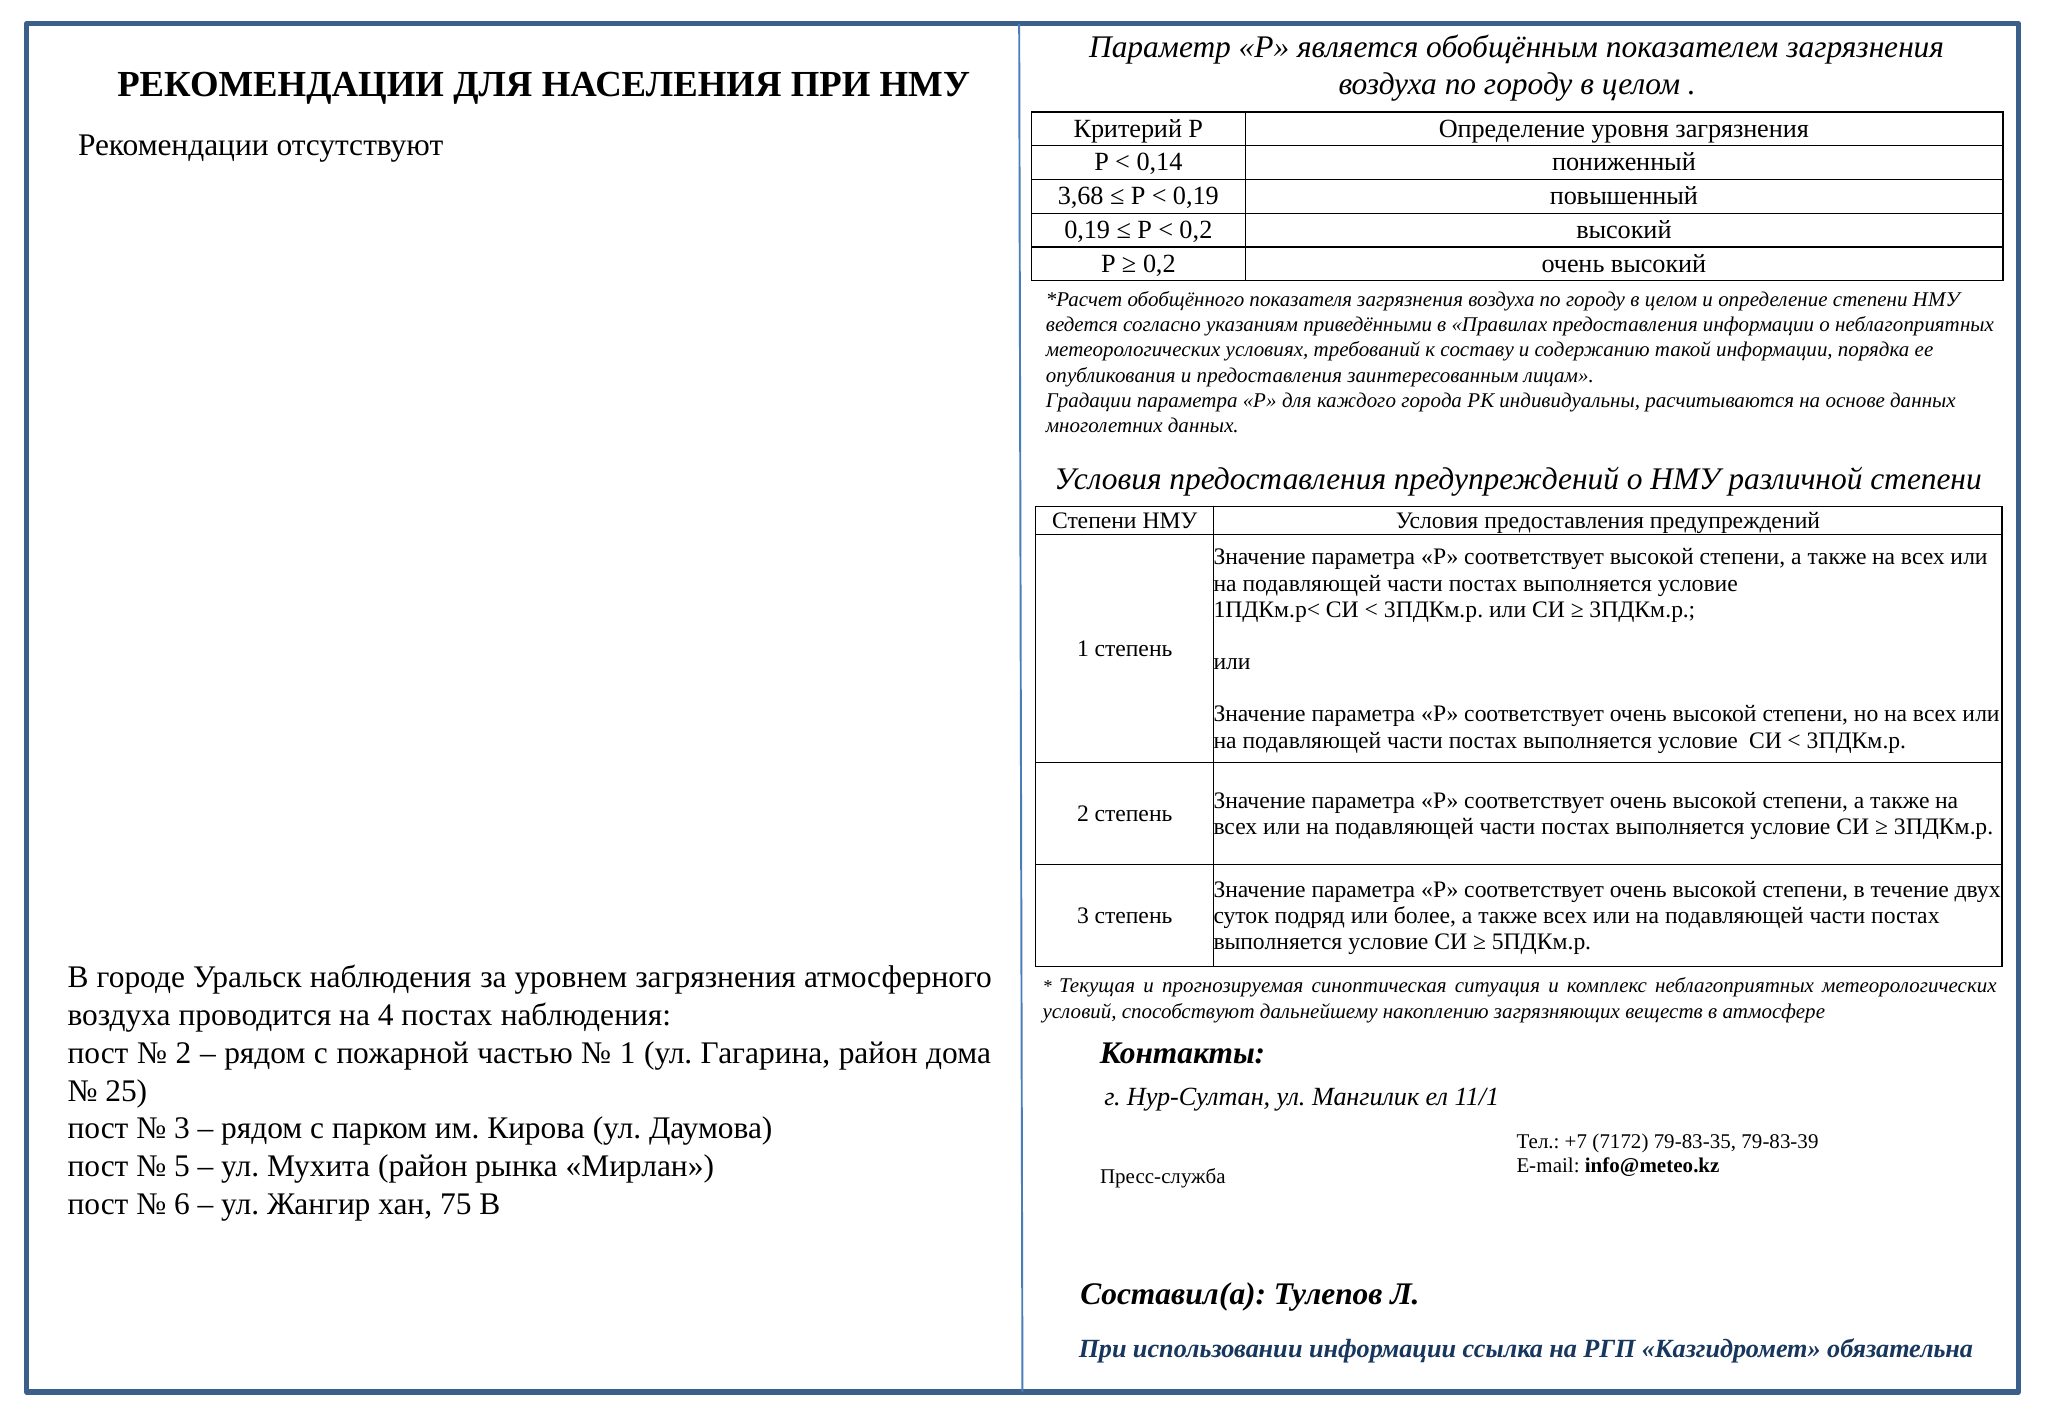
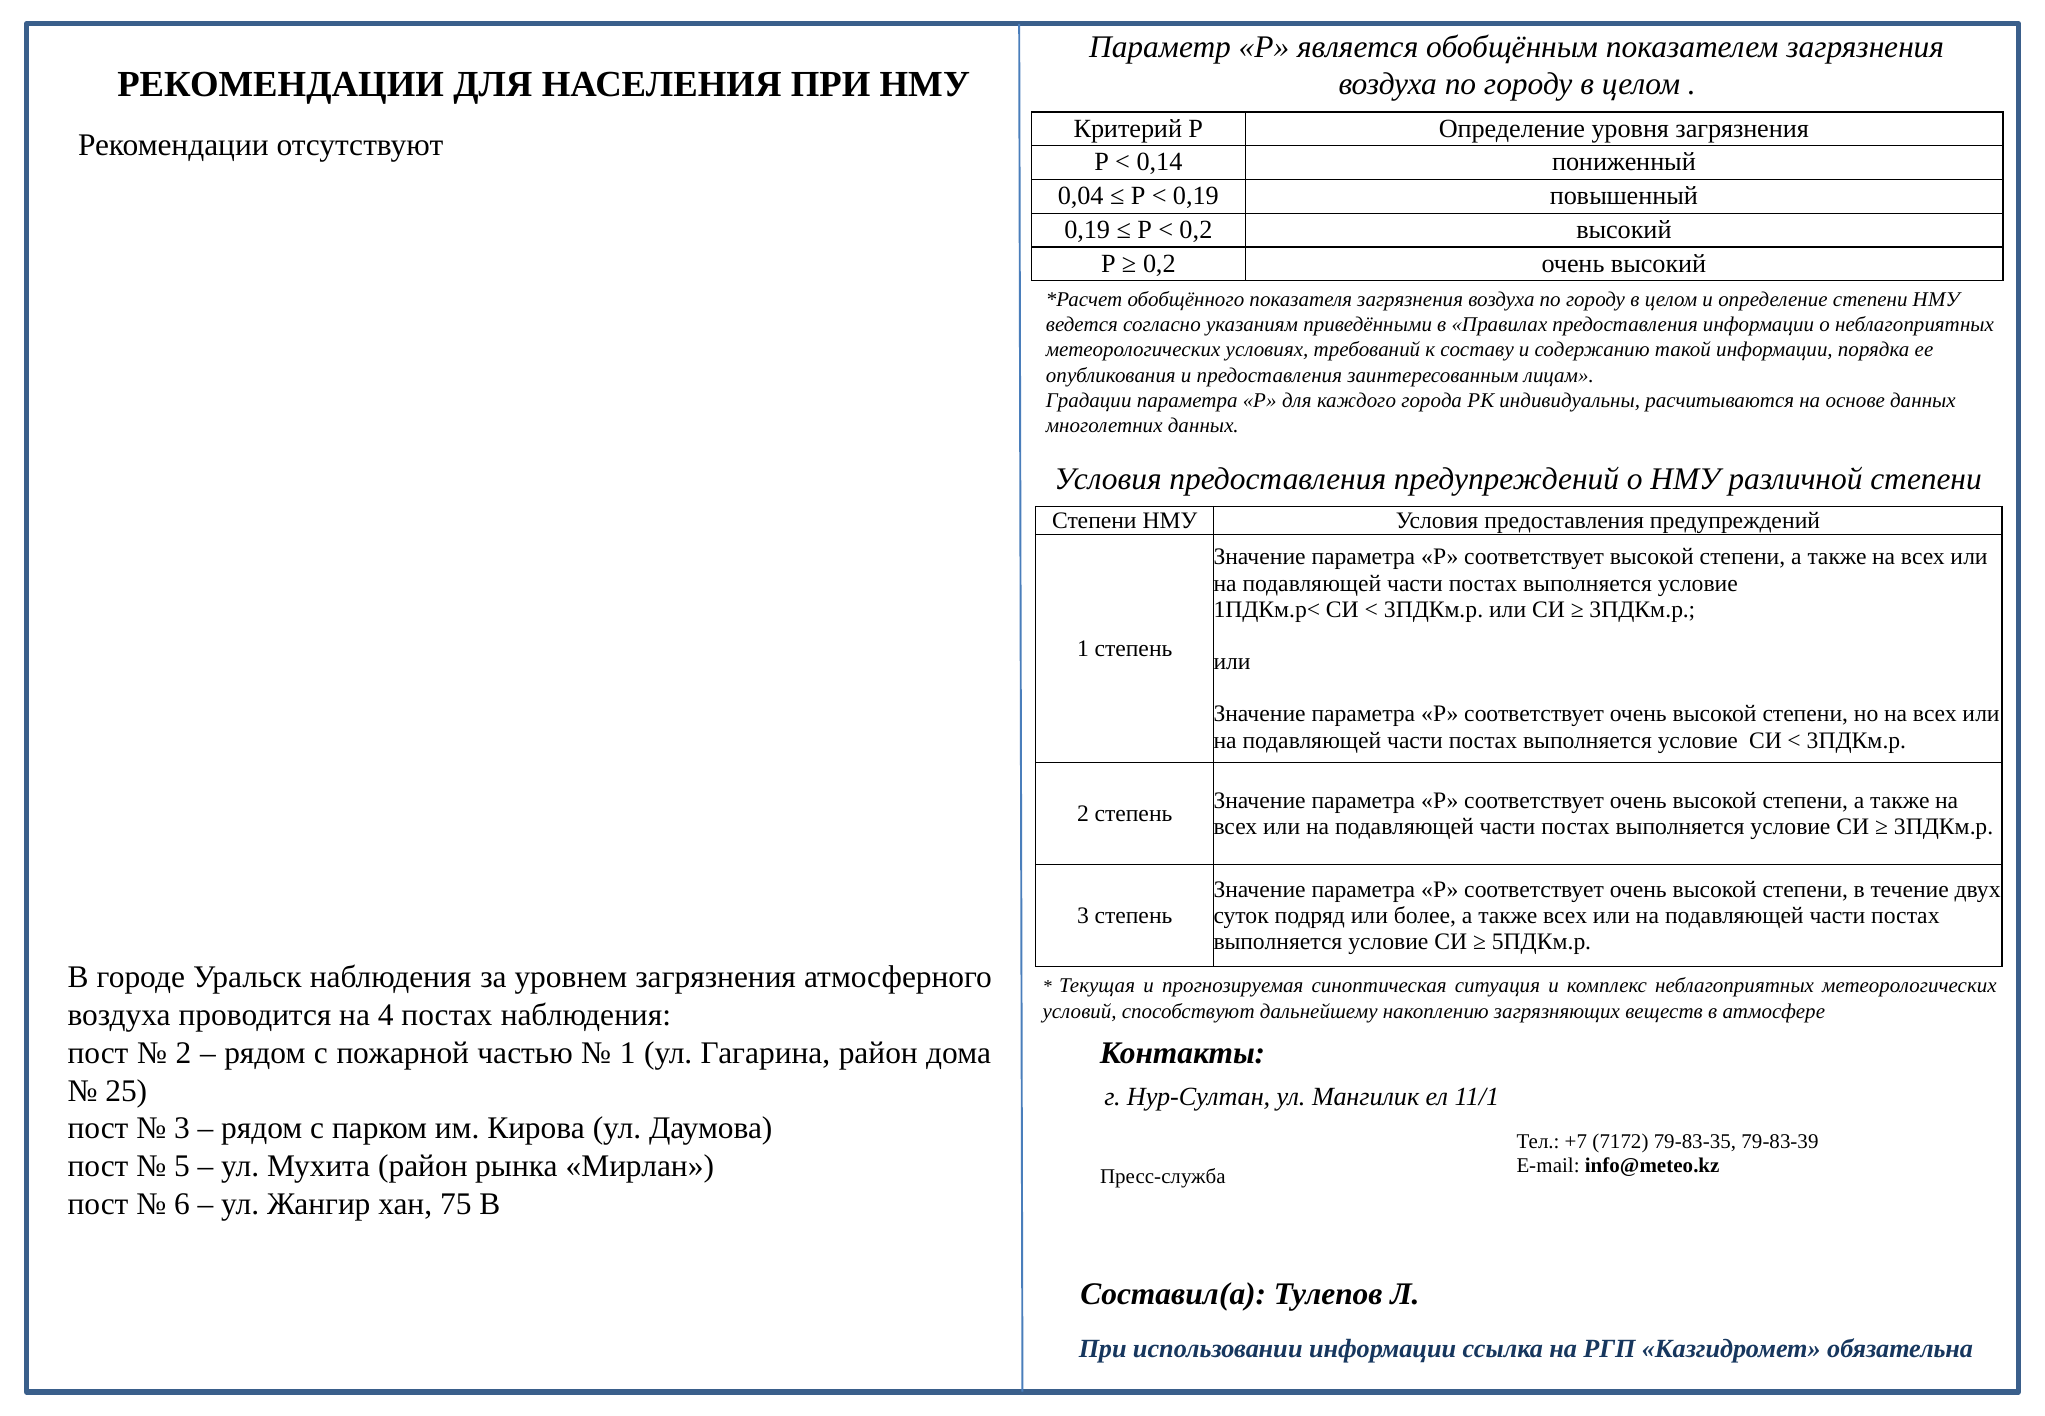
3,68: 3,68 -> 0,04
